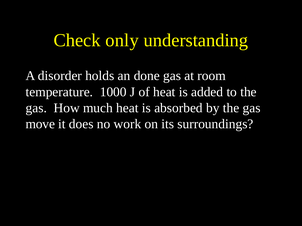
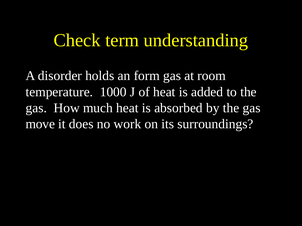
only: only -> term
done: done -> form
